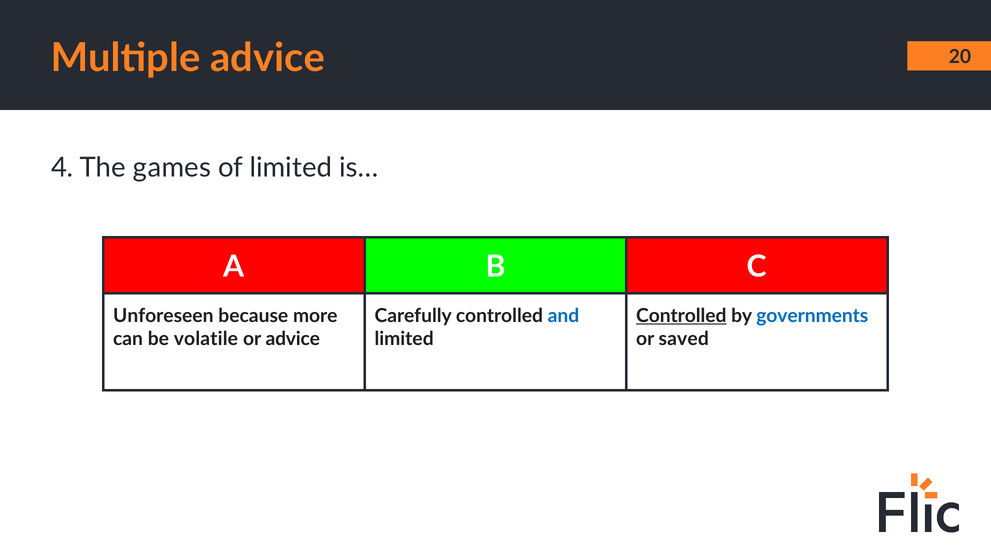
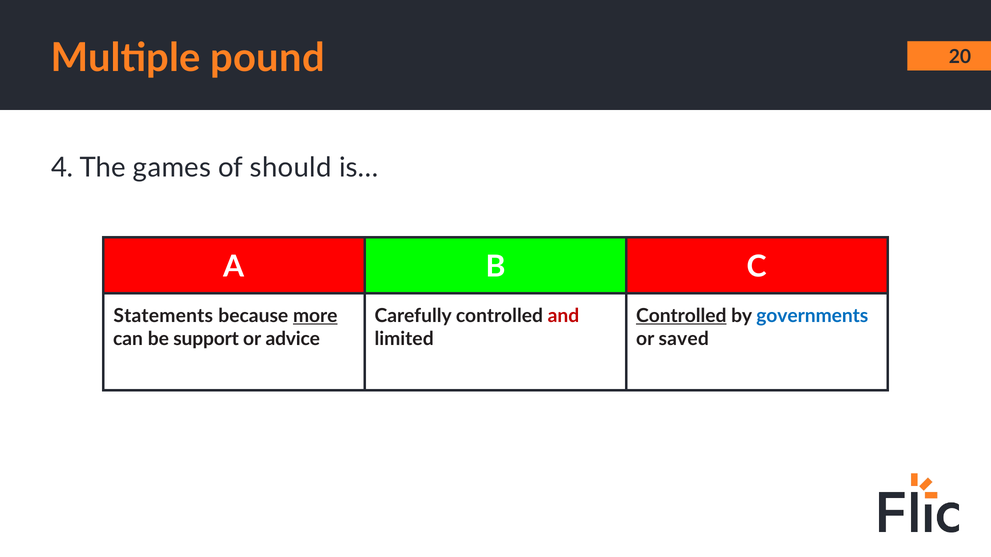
Multiple advice: advice -> pound
of limited: limited -> should
Unforeseen: Unforeseen -> Statements
more underline: none -> present
and colour: blue -> red
volatile: volatile -> support
